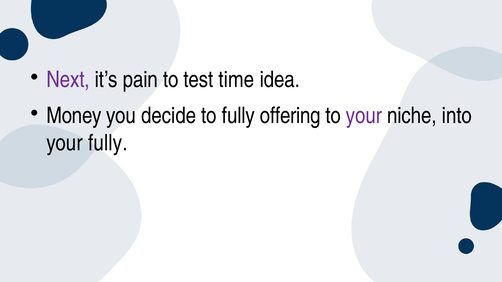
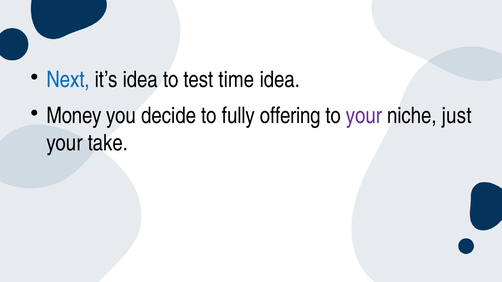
Next colour: purple -> blue
it’s pain: pain -> idea
into: into -> just
your fully: fully -> take
